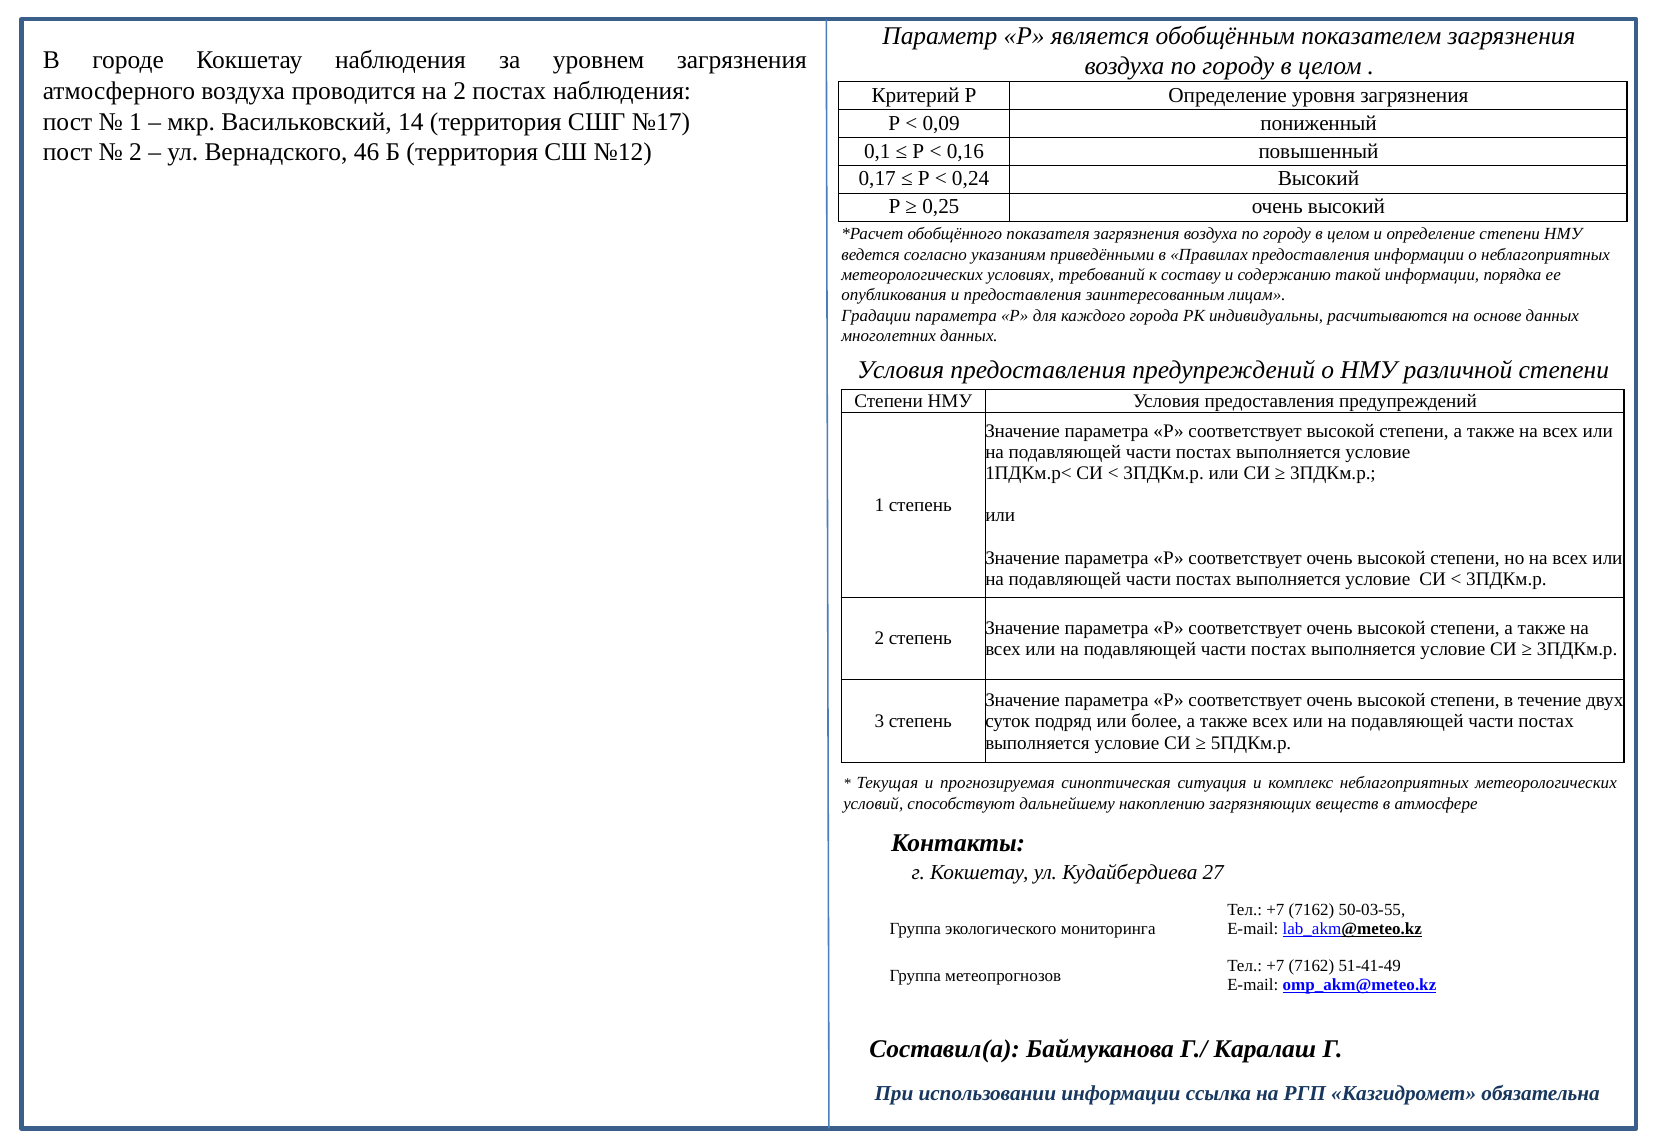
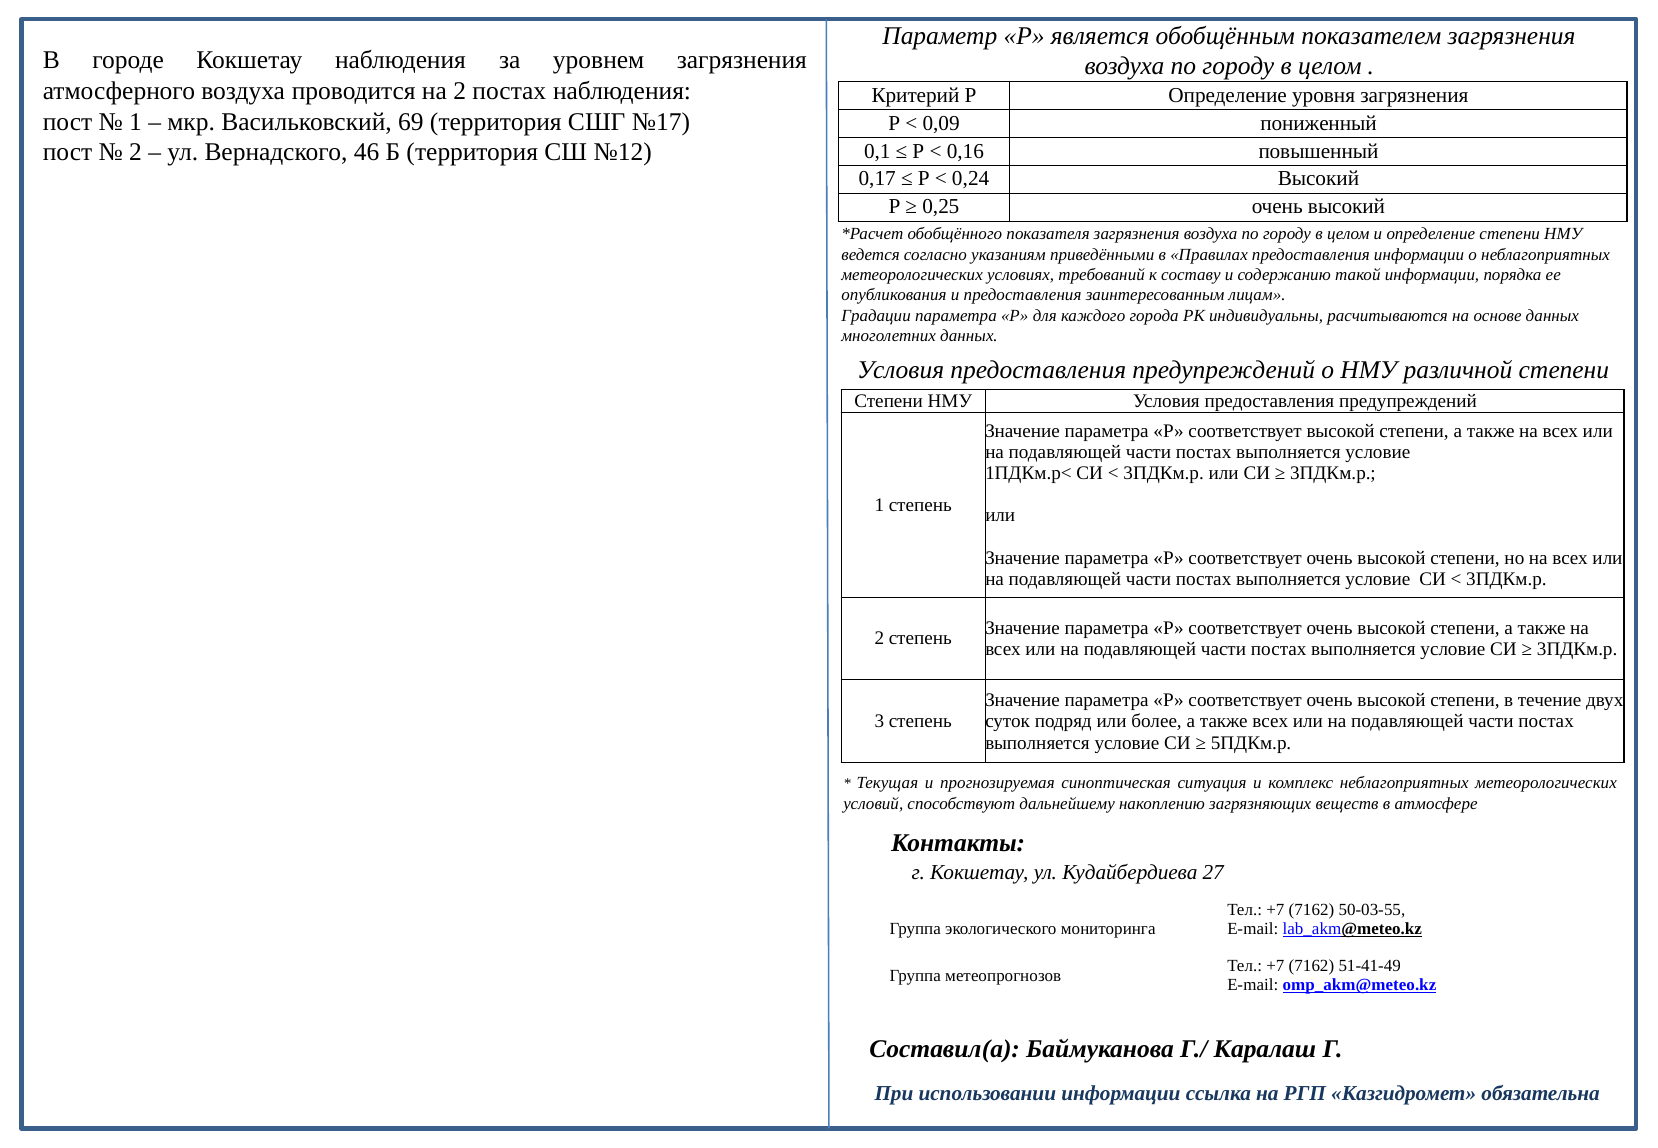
14: 14 -> 69
